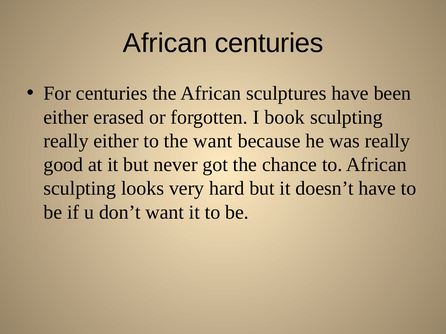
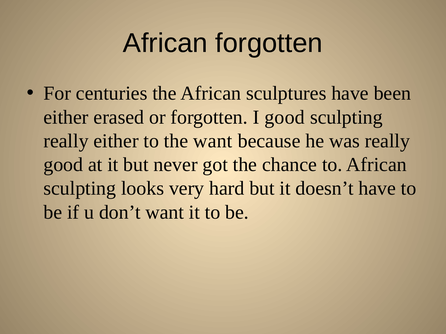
African centuries: centuries -> forgotten
I book: book -> good
